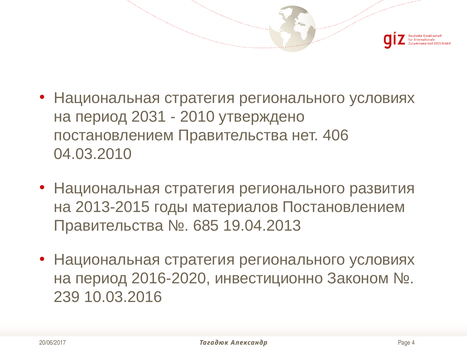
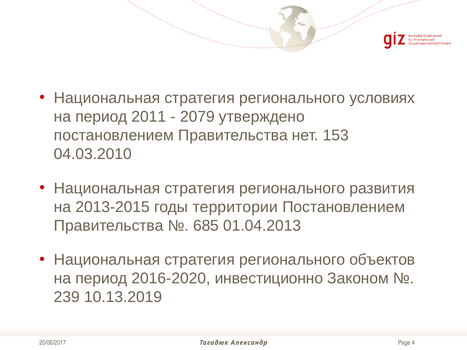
2031: 2031 -> 2011
2010: 2010 -> 2079
406: 406 -> 153
материалов: материалов -> территории
19.04.2013: 19.04.2013 -> 01.04.2013
условиях at (382, 260): условиях -> объектов
10.03.2016: 10.03.2016 -> 10.13.2019
